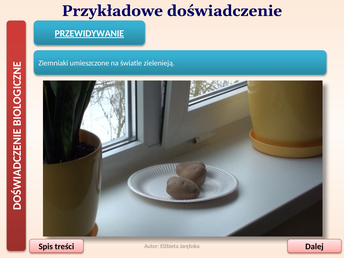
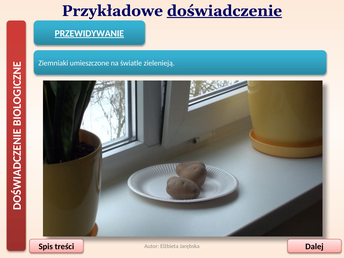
doświadczenie underline: none -> present
